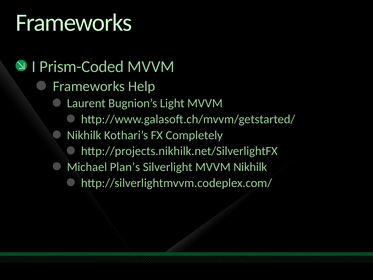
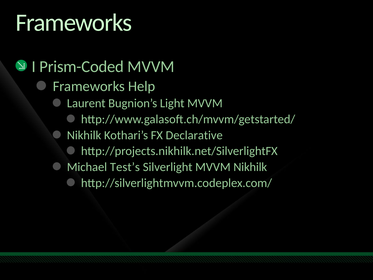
Completely: Completely -> Declarative
Plan’s: Plan’s -> Test’s
